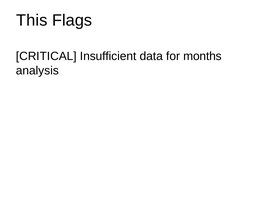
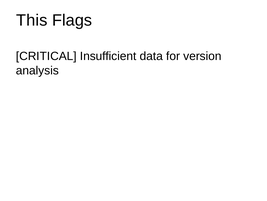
months: months -> version
